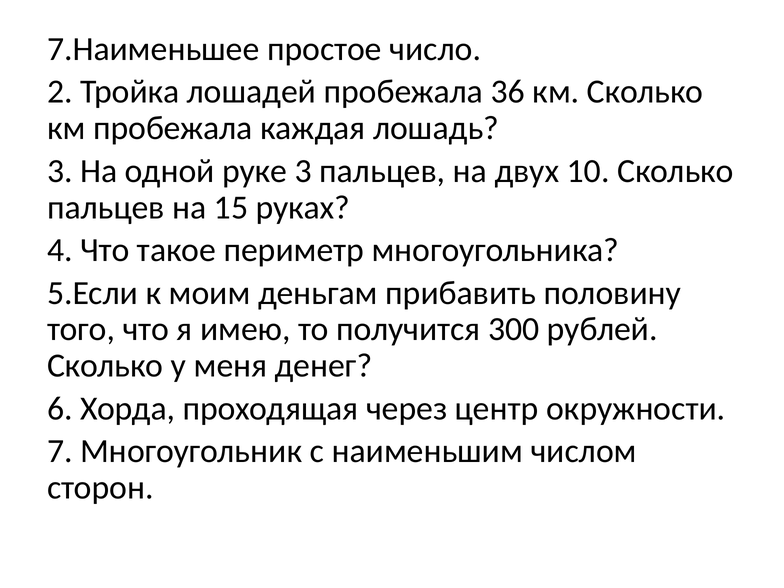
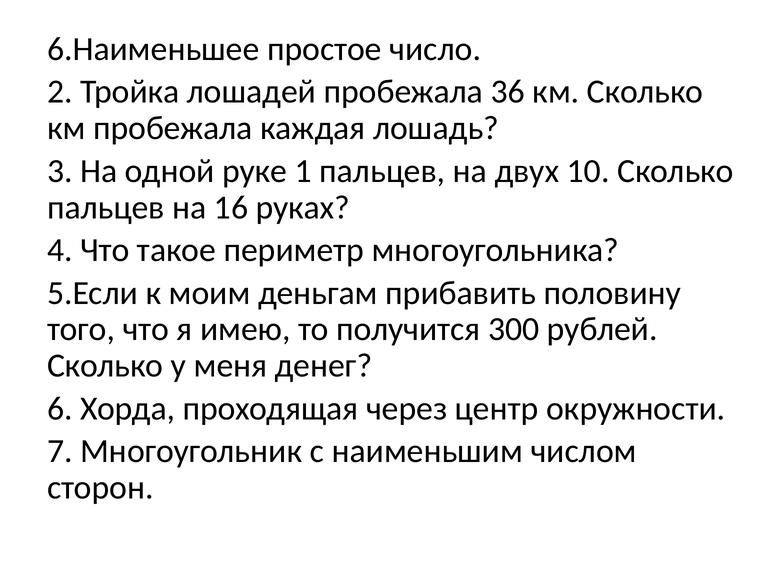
7.Наименьшее: 7.Наименьшее -> 6.Наименьшее
руке 3: 3 -> 1
15: 15 -> 16
